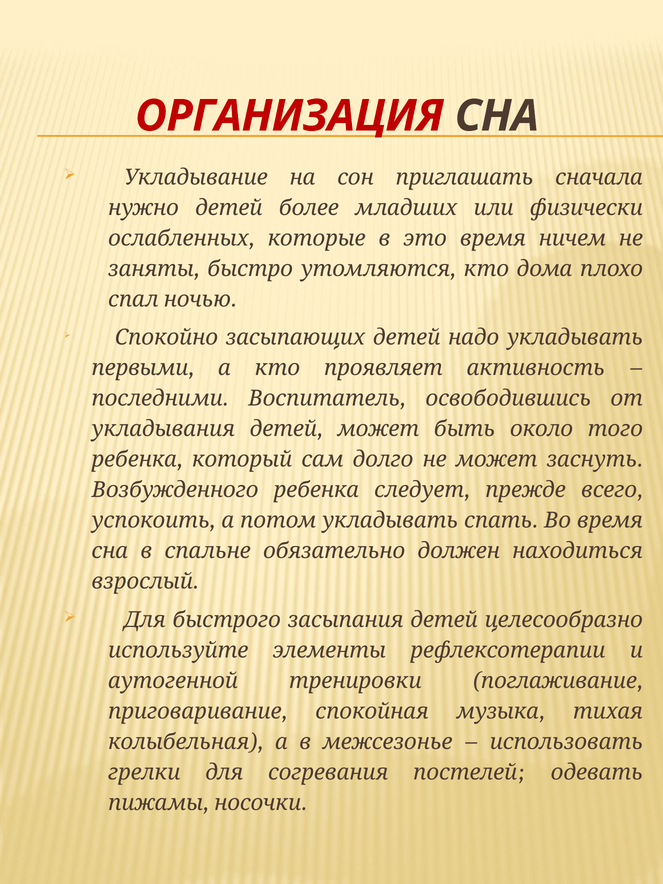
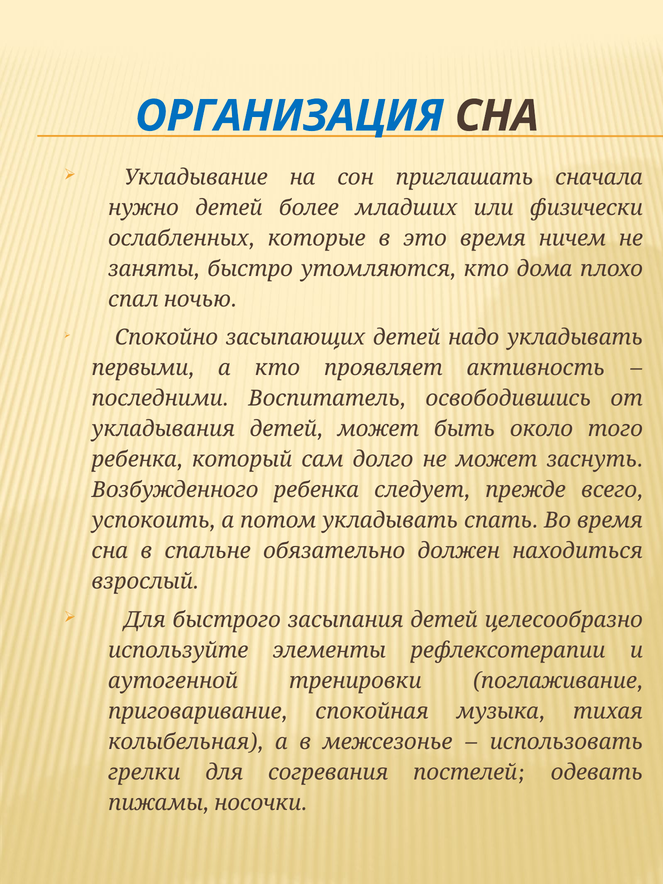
ОРГАНИЗАЦИЯ colour: red -> blue
